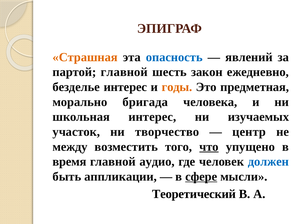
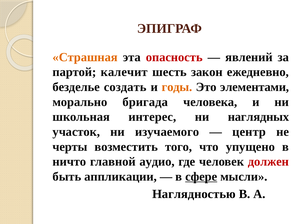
опасность colour: blue -> red
партой главной: главной -> калечит
безделье интерес: интерес -> создать
предметная: предметная -> элементами
изучаемых: изучаемых -> наглядных
творчество: творчество -> изучаемого
между: между -> черты
что underline: present -> none
время: время -> ничто
должен colour: blue -> red
Теоретический: Теоретический -> Наглядностью
